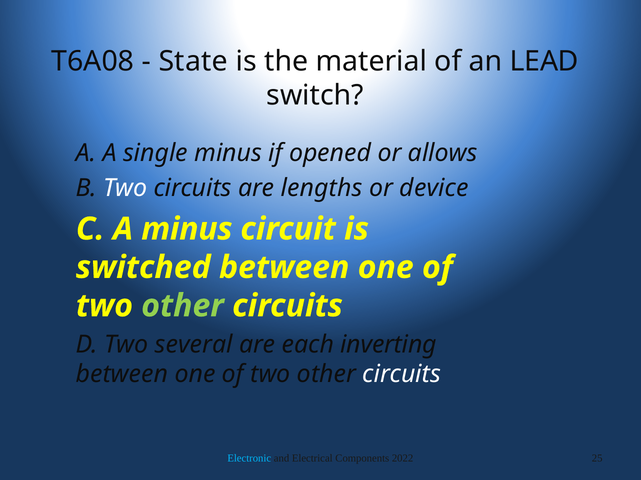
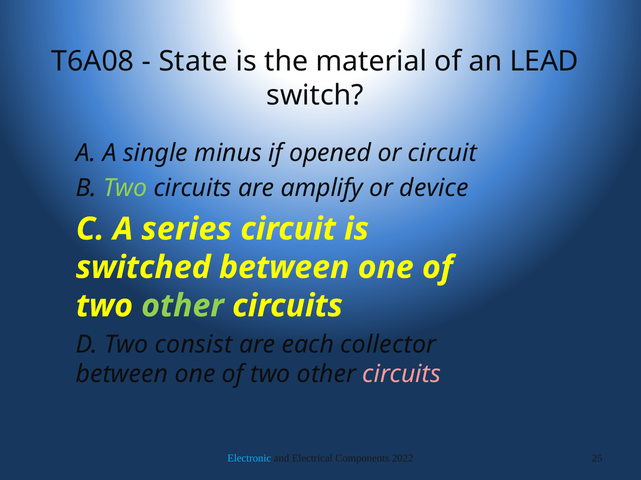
or allows: allows -> circuit
Two at (125, 188) colour: white -> light green
lengths: lengths -> amplify
A minus: minus -> series
several: several -> consist
inverting: inverting -> collector
circuits at (402, 375) colour: white -> pink
